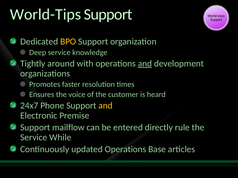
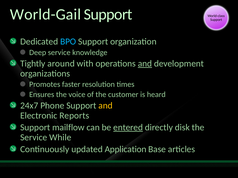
World-Tips: World-Tips -> World-Gail
BPO colour: yellow -> light blue
Premise: Premise -> Reports
entered underline: none -> present
rule: rule -> disk
updated Operations: Operations -> Application
